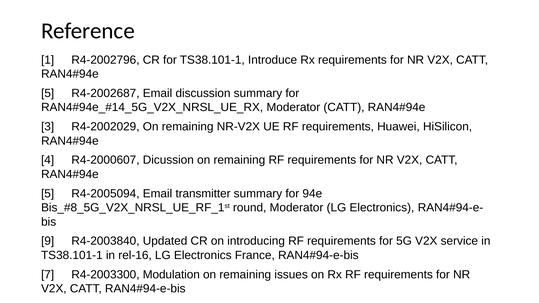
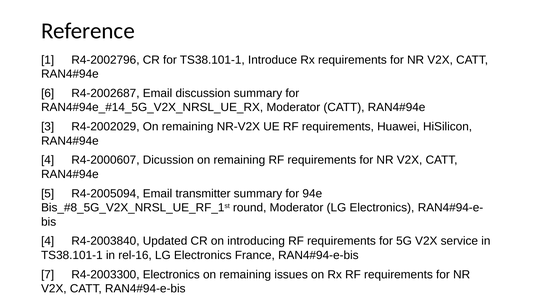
5 at (48, 93): 5 -> 6
9 at (48, 241): 9 -> 4
R4-2003300 Modulation: Modulation -> Electronics
